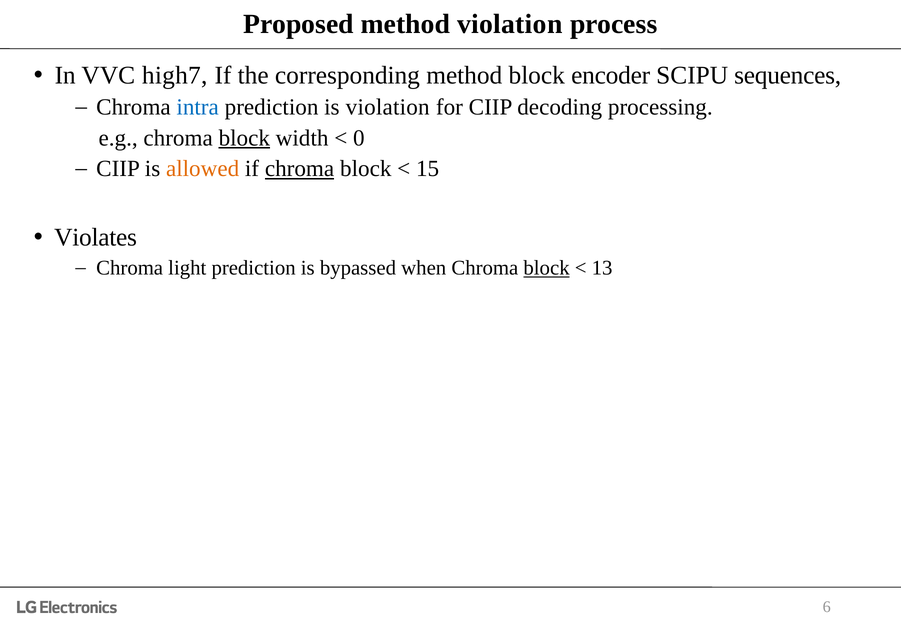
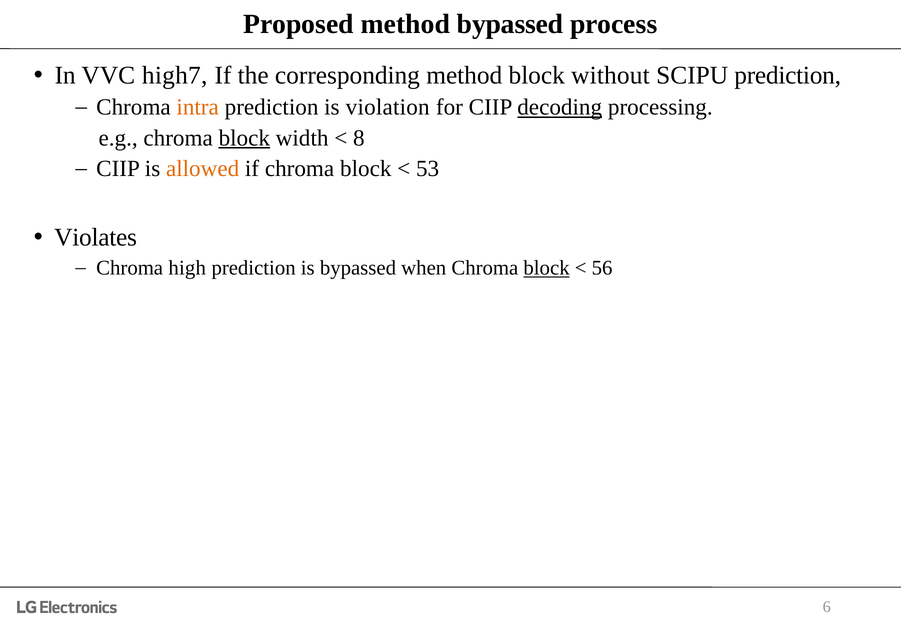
method violation: violation -> bypassed
encoder: encoder -> without
SCIPU sequences: sequences -> prediction
intra colour: blue -> orange
decoding underline: none -> present
0: 0 -> 8
chroma at (300, 169) underline: present -> none
15: 15 -> 53
light: light -> high
13: 13 -> 56
